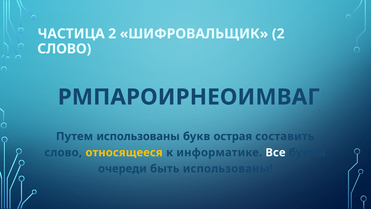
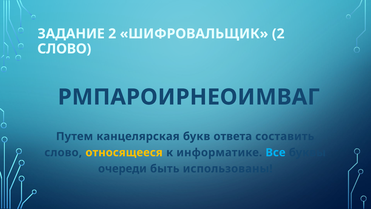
ЧАСТИЦА: ЧАСТИЦА -> ЗАДАНИЕ
Путем использованы: использованы -> канцелярская
острая: острая -> ответа
Все colour: white -> light blue
